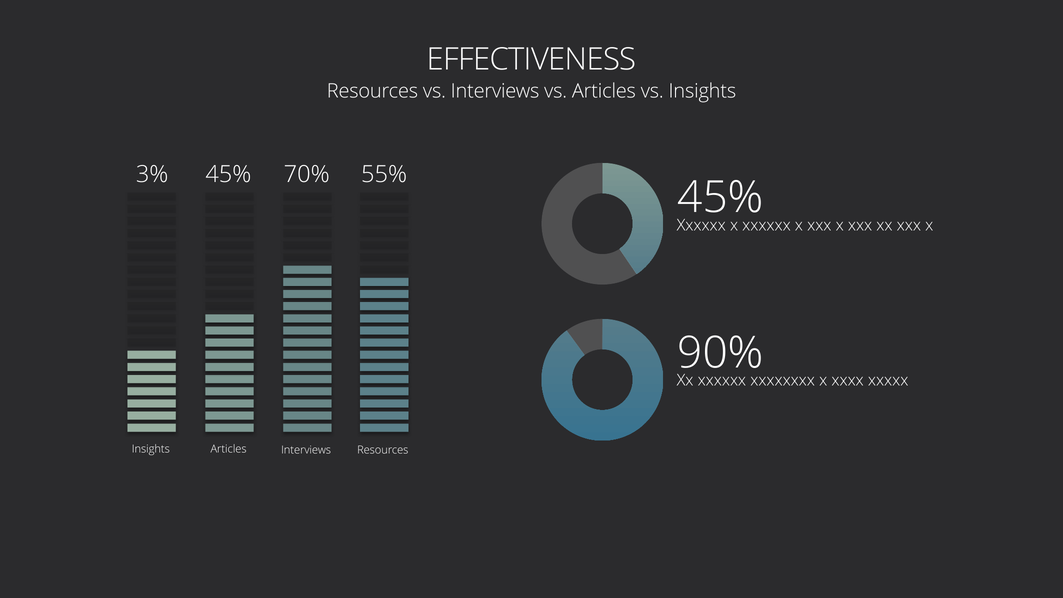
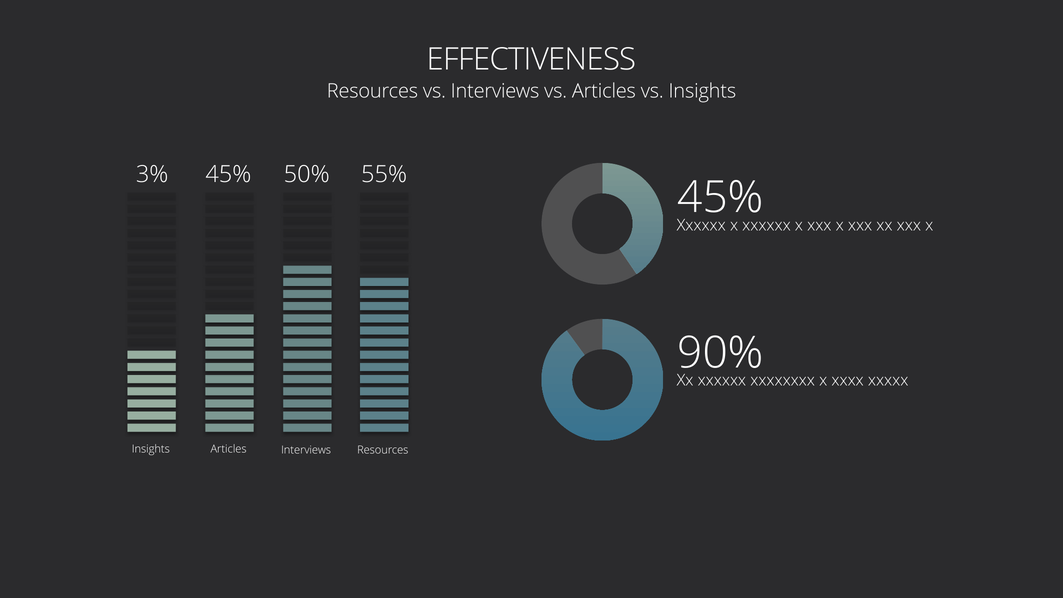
70%: 70% -> 50%
